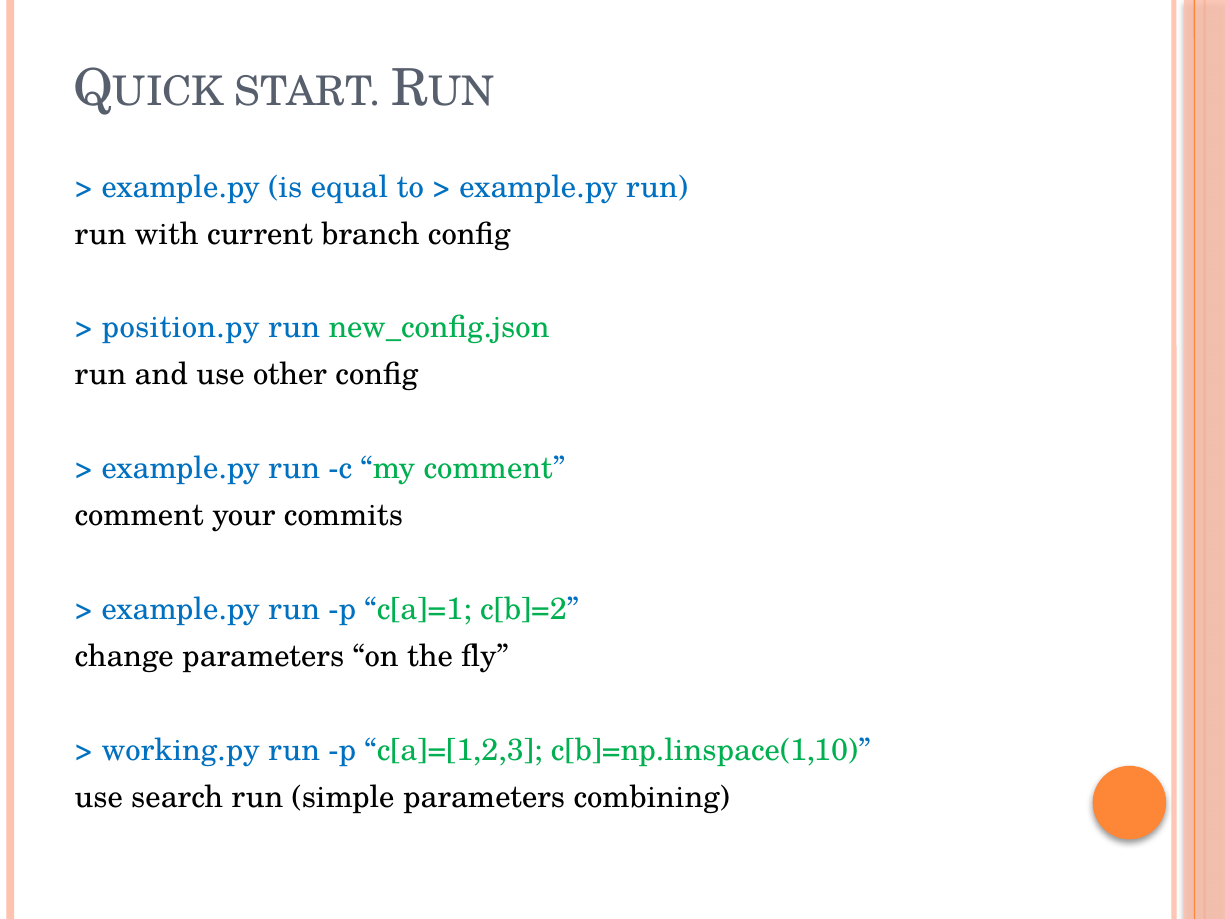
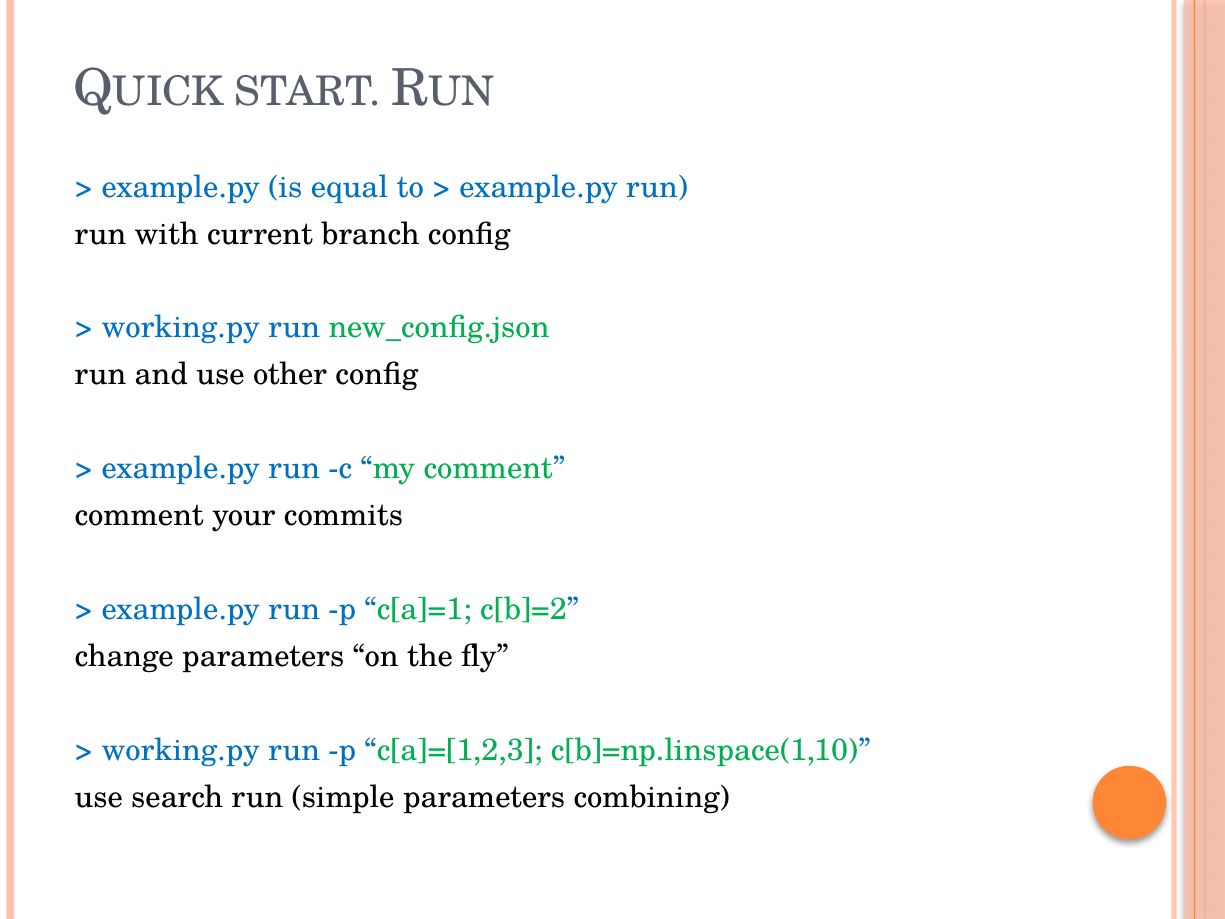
position.py at (181, 328): position.py -> working.py
